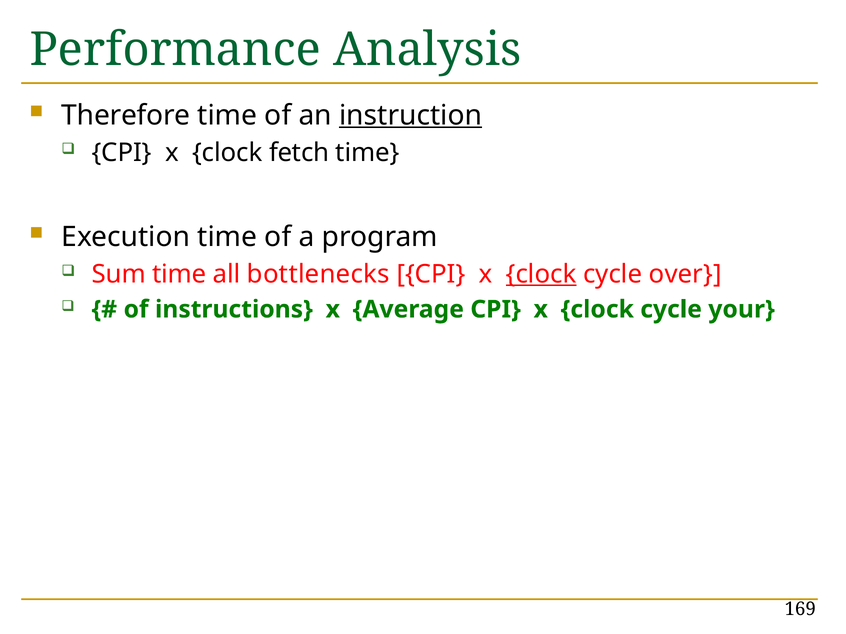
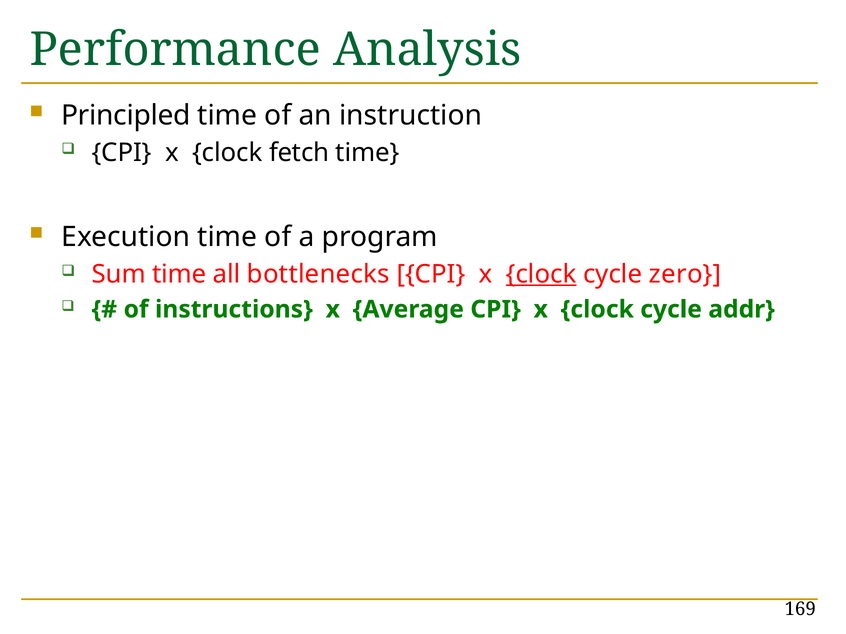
Therefore: Therefore -> Principled
instruction underline: present -> none
over: over -> zero
your: your -> addr
